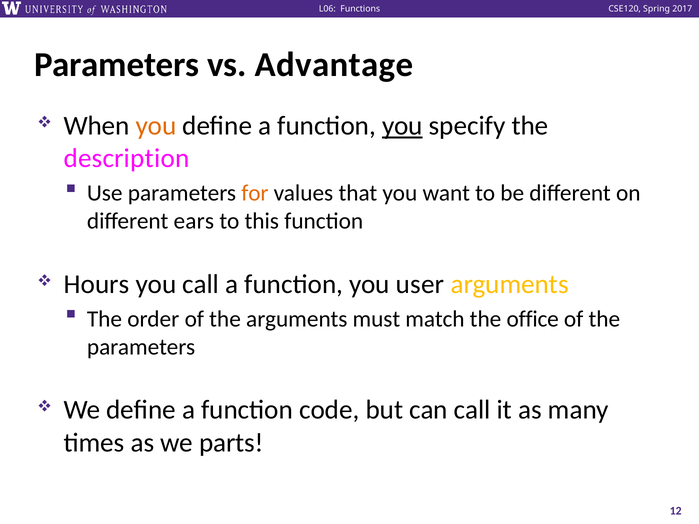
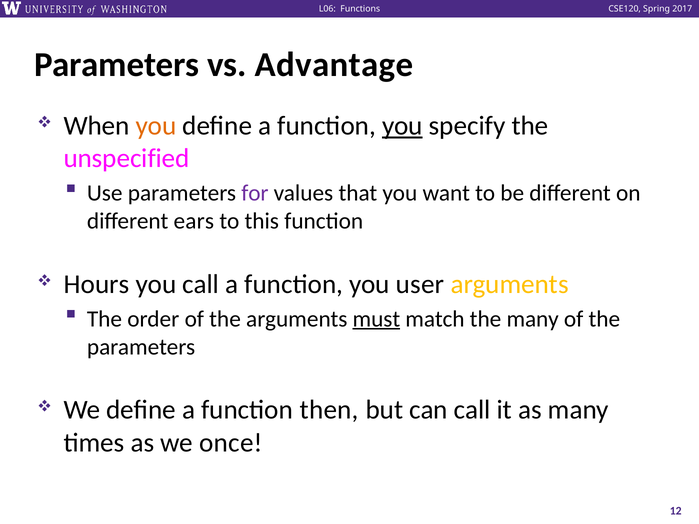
description: description -> unspecified
for colour: orange -> purple
must underline: none -> present
the office: office -> many
code: code -> then
parts: parts -> once
